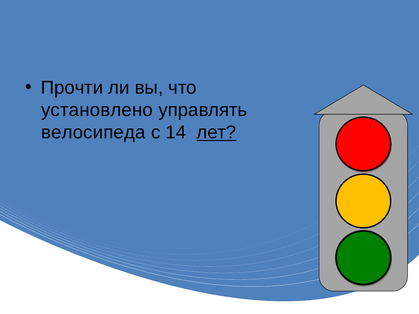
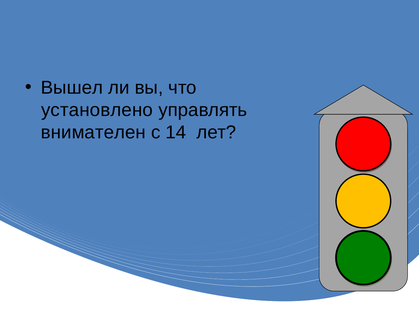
Прочти: Прочти -> Вышел
велосипеда: велосипеда -> внимателен
лет underline: present -> none
